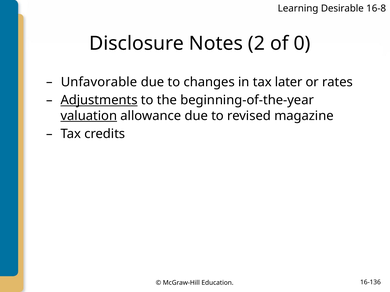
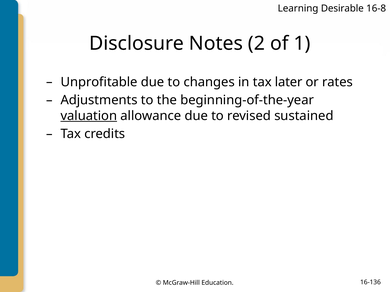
0: 0 -> 1
Unfavorable: Unfavorable -> Unprofitable
Adjustments underline: present -> none
magazine: magazine -> sustained
